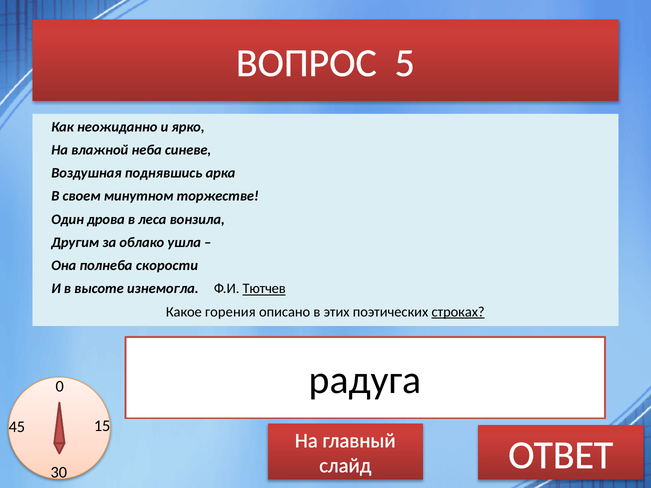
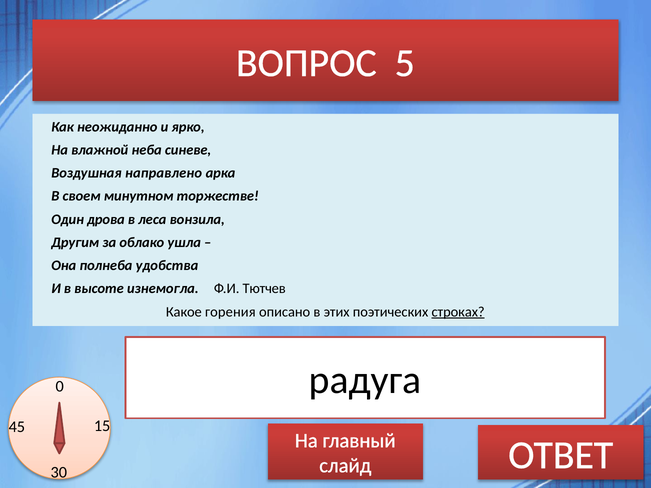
поднявшись: поднявшись -> направлено
скорости: скорости -> удобства
Тютчев underline: present -> none
